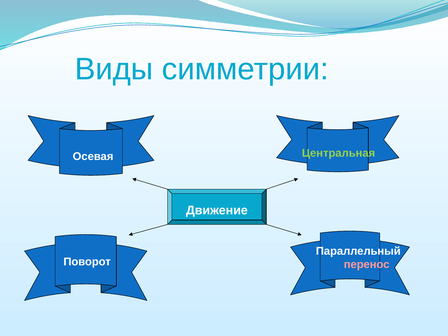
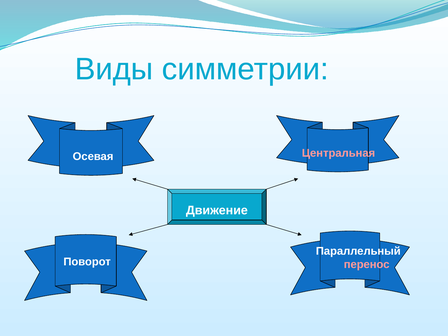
Центральная colour: light green -> pink
